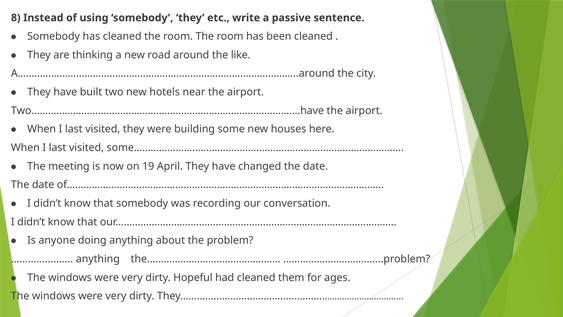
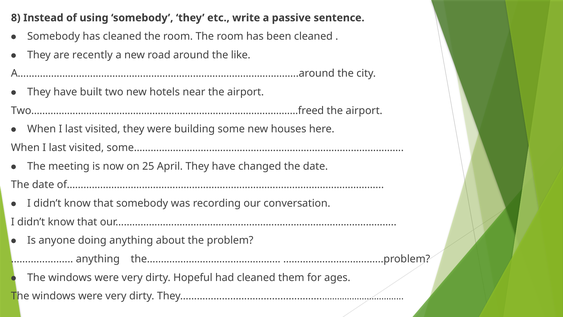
thinking: thinking -> recently
Two…………………………………………………………………………………….have: Two…………………………………………………………………………………….have -> Two…………………………………………………………………………………….freed
19: 19 -> 25
